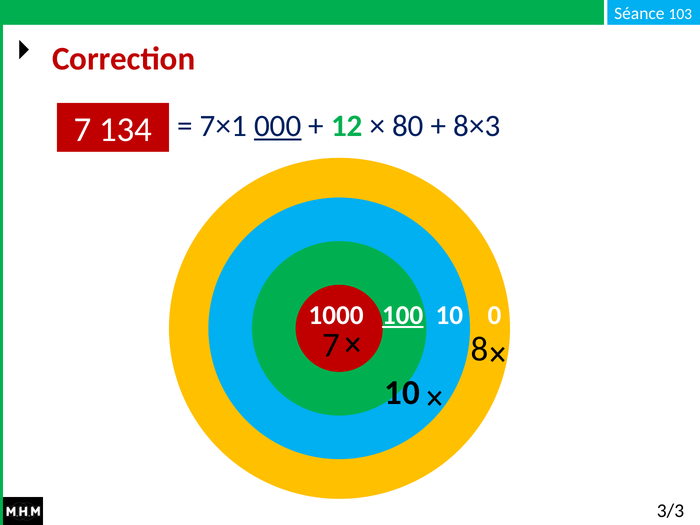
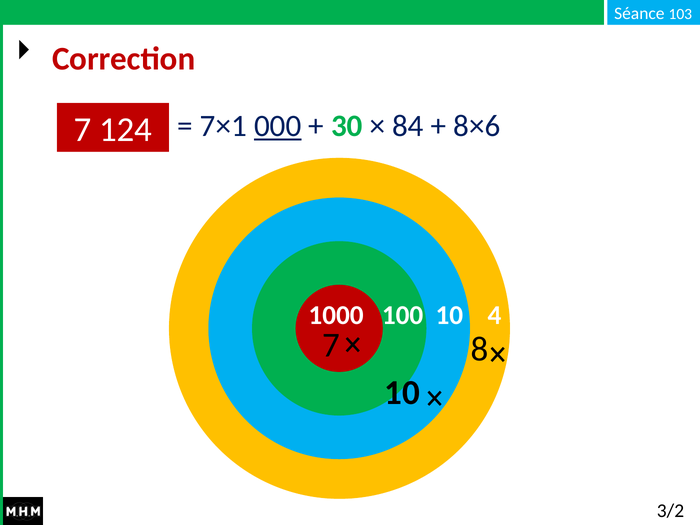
134: 134 -> 124
12: 12 -> 30
80: 80 -> 84
8×3: 8×3 -> 8×6
100 underline: present -> none
0: 0 -> 4
3/3: 3/3 -> 3/2
